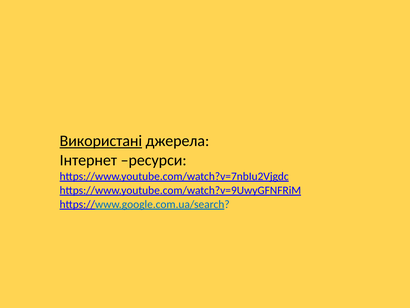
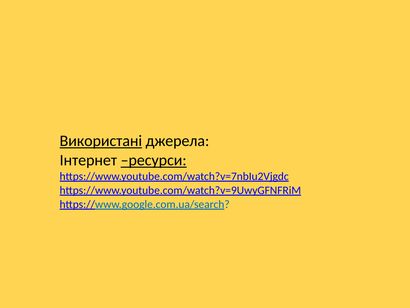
ресурси underline: none -> present
